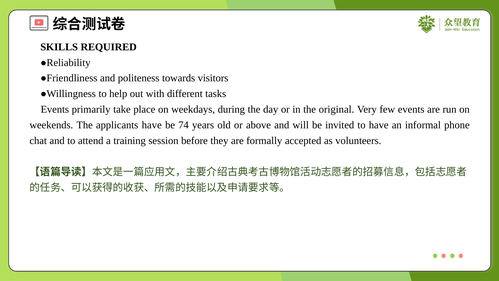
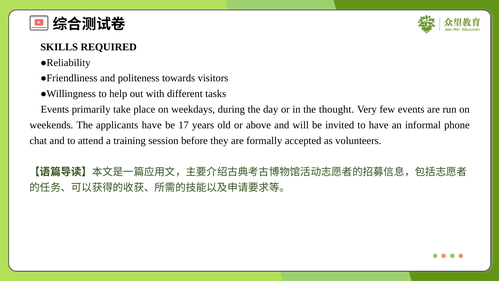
original: original -> thought
74: 74 -> 17
